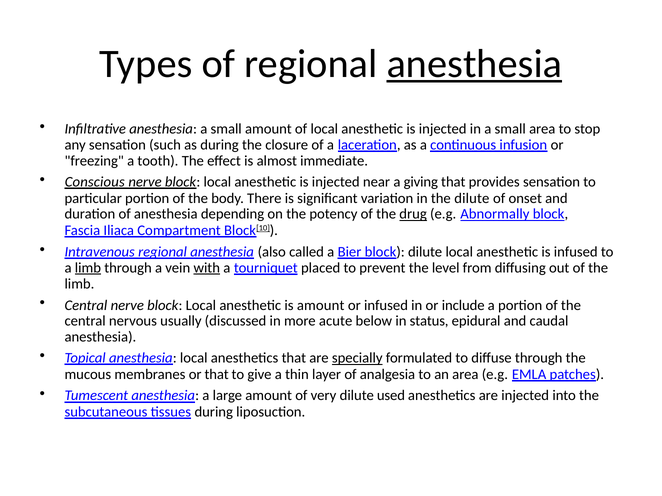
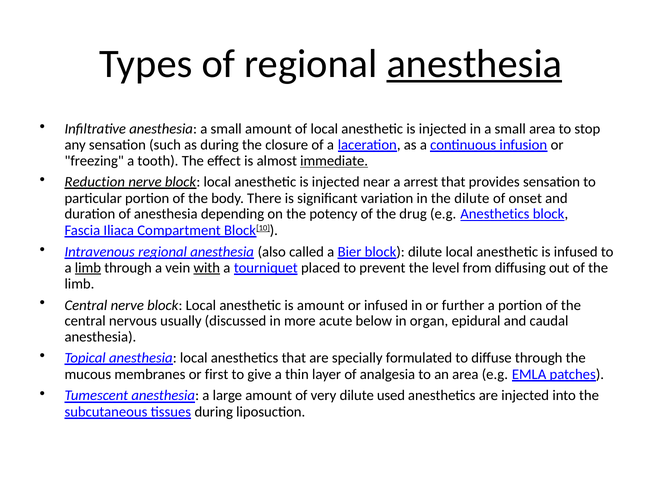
immediate underline: none -> present
Conscious: Conscious -> Reduction
giving: giving -> arrest
drug underline: present -> none
e.g Abnormally: Abnormally -> Anesthetics
include: include -> further
status: status -> organ
specially underline: present -> none
or that: that -> first
